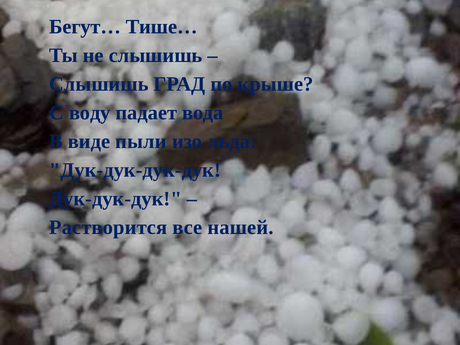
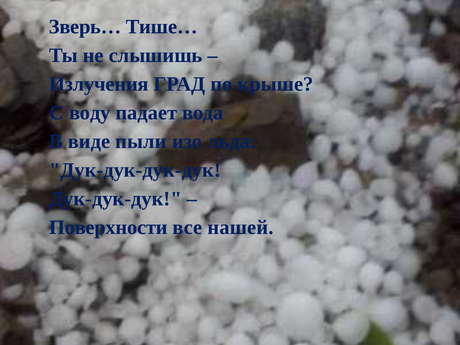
Бегут…: Бегут… -> Зверь…
Слышишь at (99, 84): Слышишь -> Излучения
Растворится: Растворится -> Поверхности
